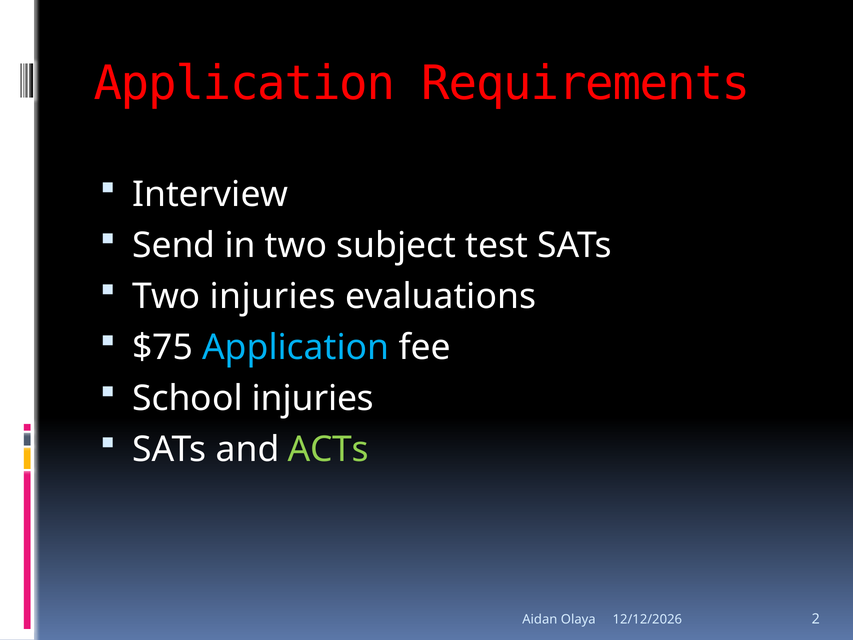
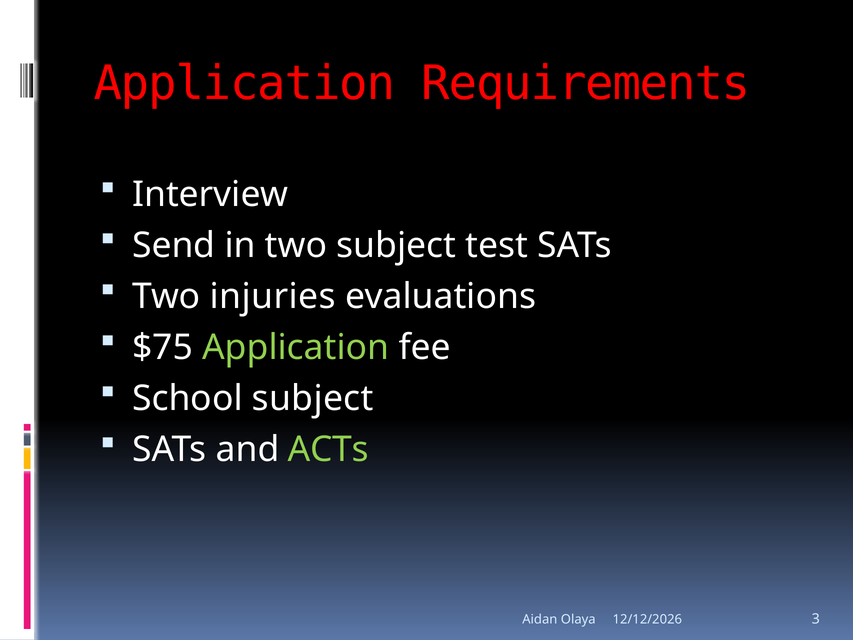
Application at (296, 347) colour: light blue -> light green
School injuries: injuries -> subject
2: 2 -> 3
